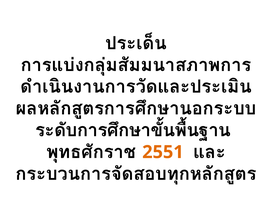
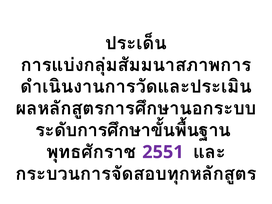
2551 colour: orange -> purple
